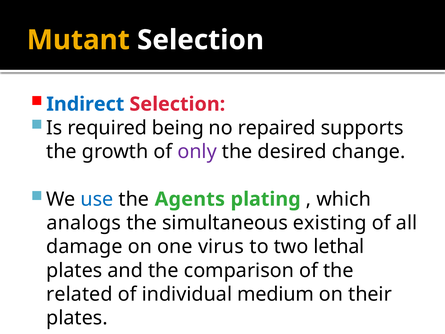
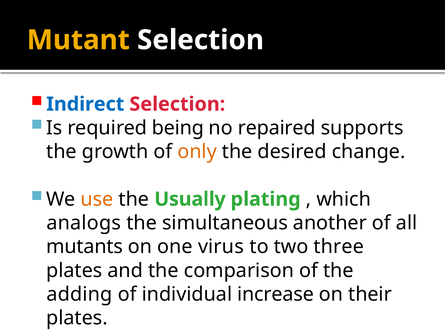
only colour: purple -> orange
use colour: blue -> orange
Agents: Agents -> Usually
existing: existing -> another
damage: damage -> mutants
lethal: lethal -> three
related: related -> adding
medium: medium -> increase
